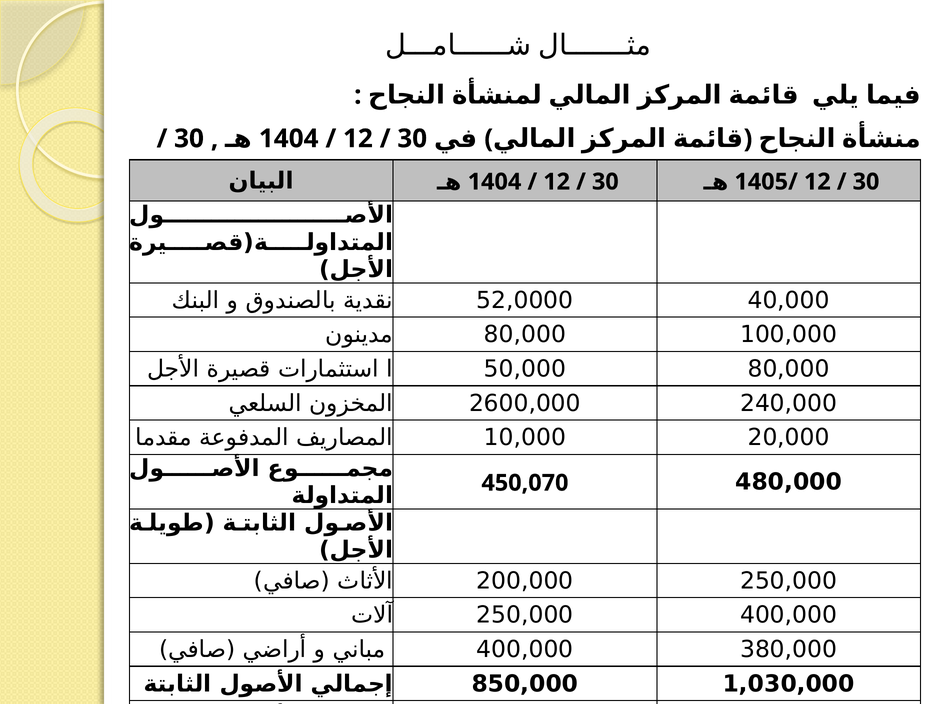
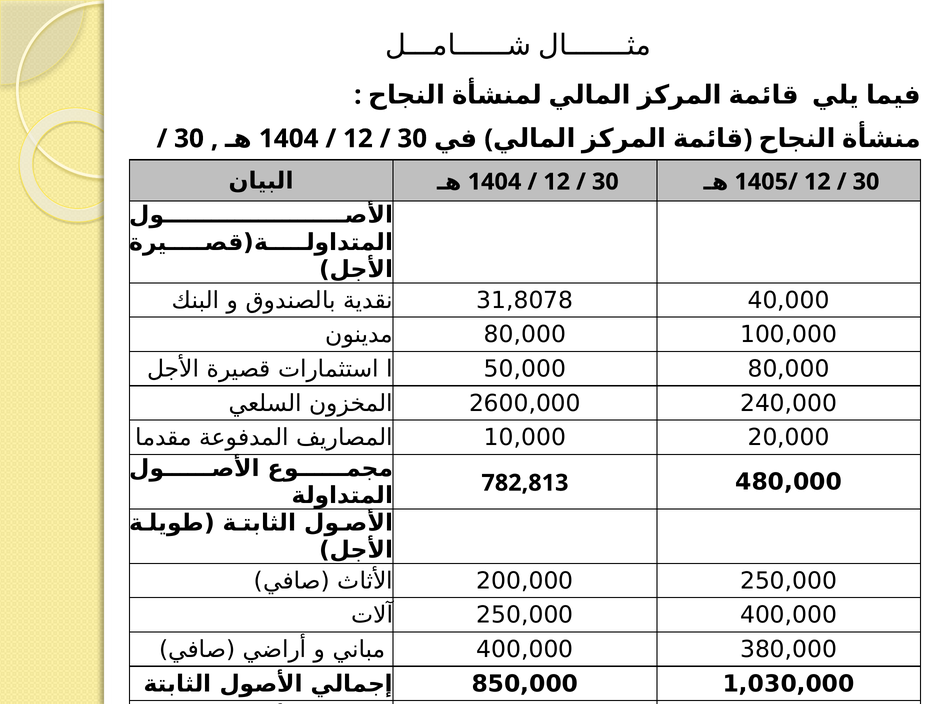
52,0000: 52,0000 -> 31,8078
450,070: 450,070 -> 782,813
